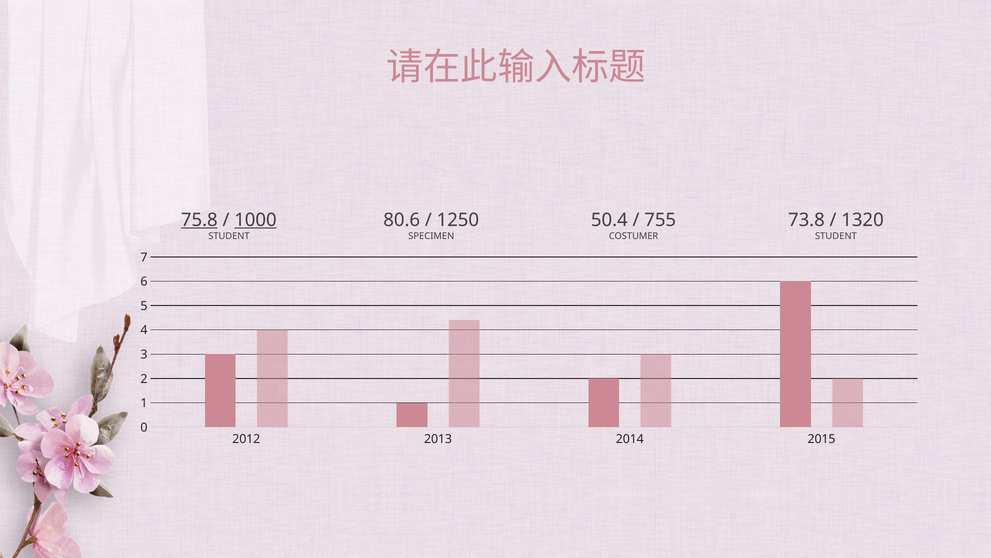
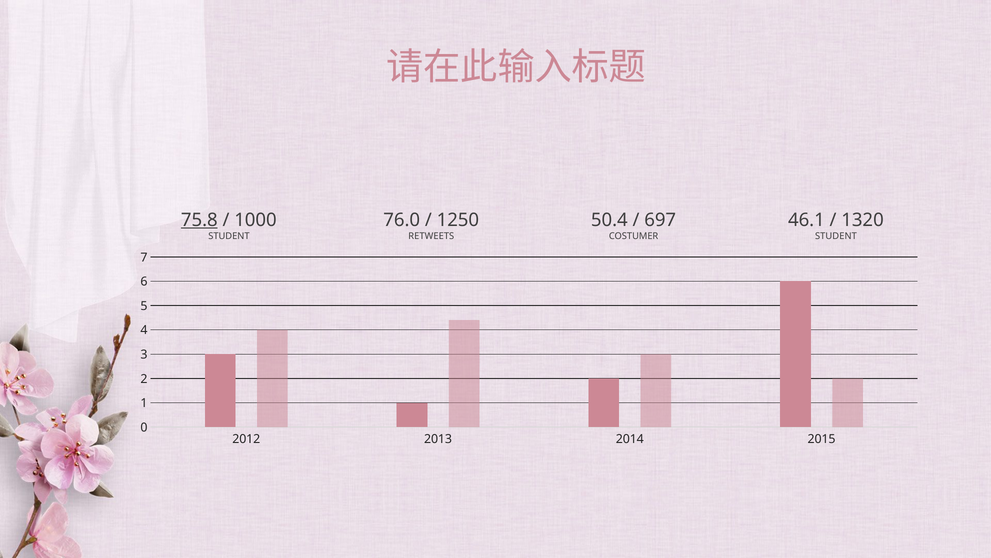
1000 underline: present -> none
80.6: 80.6 -> 76.0
755: 755 -> 697
73.8: 73.8 -> 46.1
SPECIMEN: SPECIMEN -> RETWEETS
